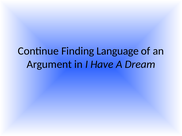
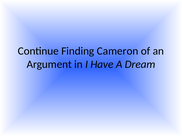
Language: Language -> Cameron
